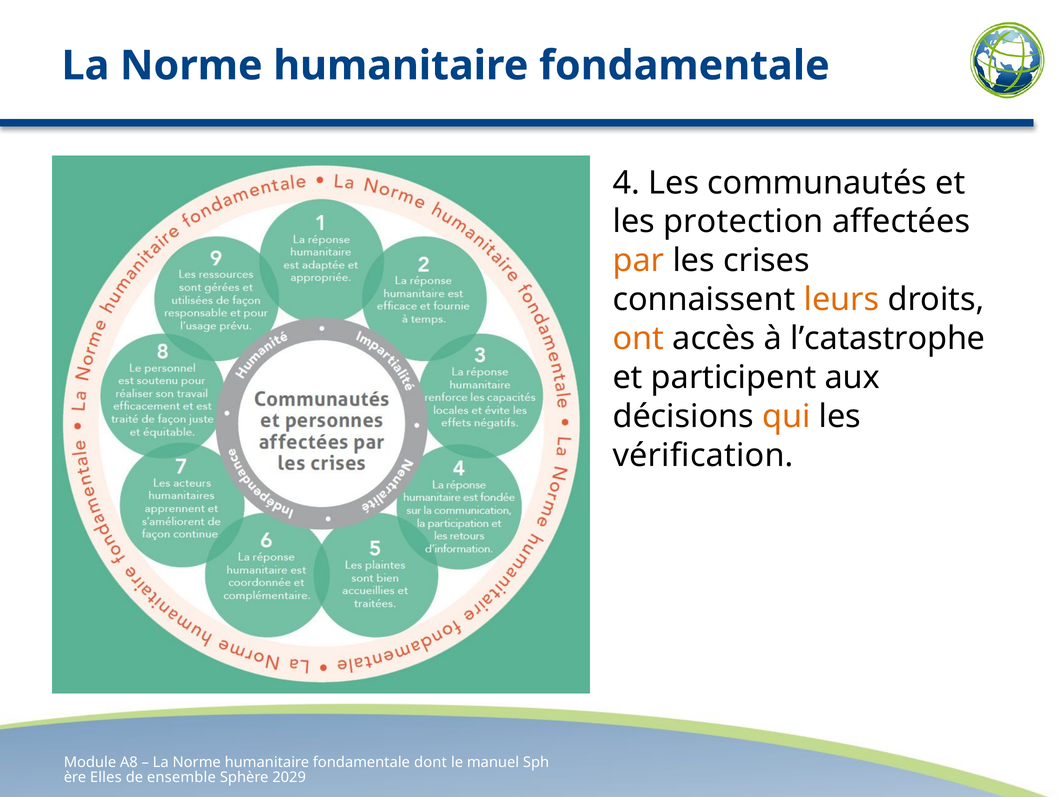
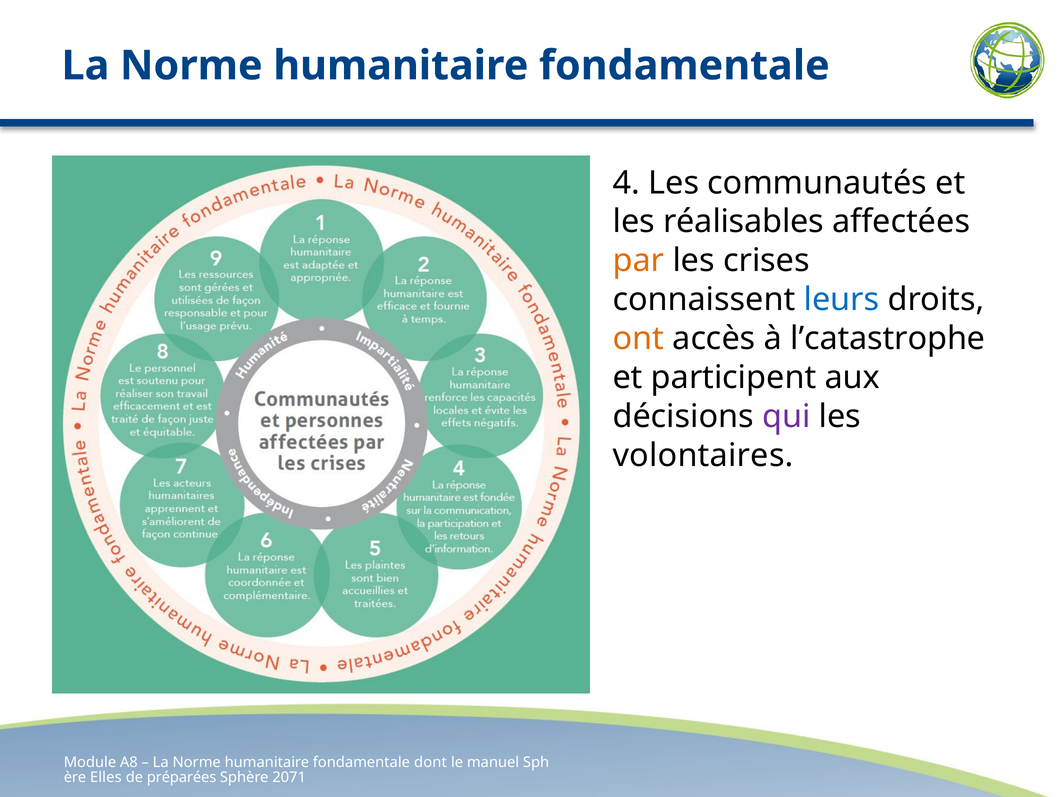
protection: protection -> réalisables
leurs colour: orange -> blue
qui colour: orange -> purple
vérification: vérification -> volontaires
ensemble: ensemble -> préparées
2029: 2029 -> 2071
